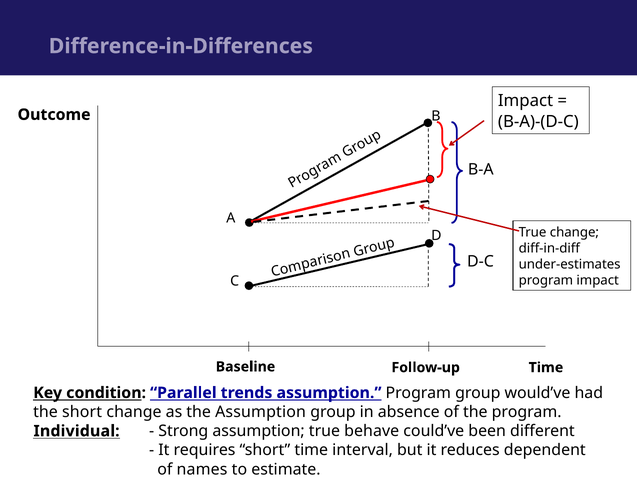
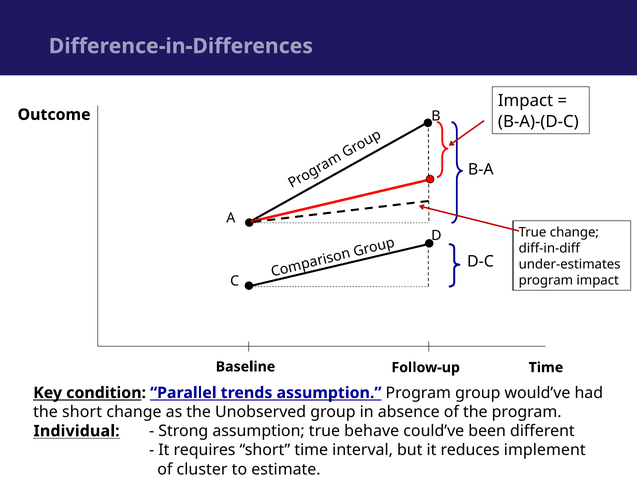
the Assumption: Assumption -> Unobserved
dependent: dependent -> implement
names: names -> cluster
